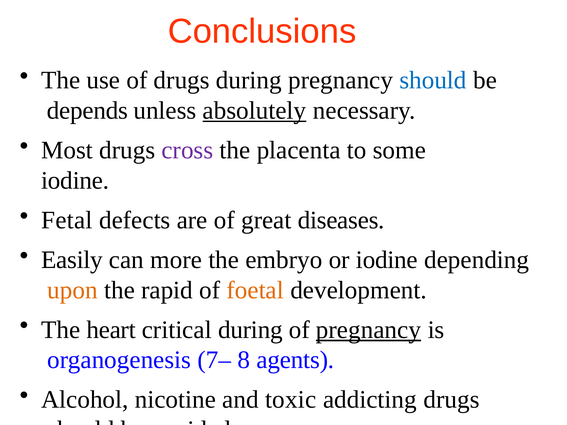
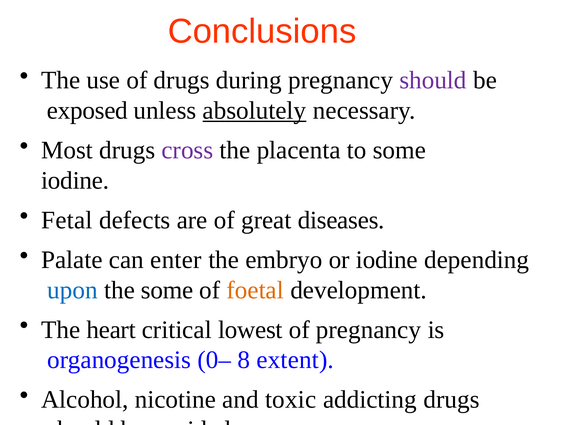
should at (433, 80) colour: blue -> purple
depends: depends -> exposed
Easily: Easily -> Palate
more: more -> enter
upon colour: orange -> blue
the rapid: rapid -> some
critical during: during -> lowest
pregnancy at (368, 330) underline: present -> none
7–: 7– -> 0–
agents: agents -> extent
